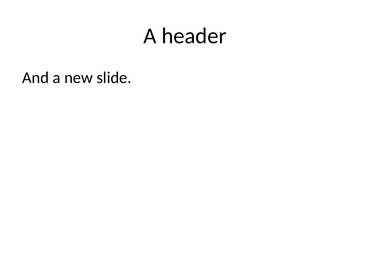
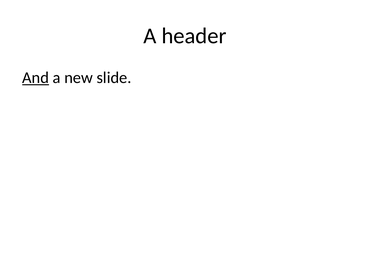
And underline: none -> present
